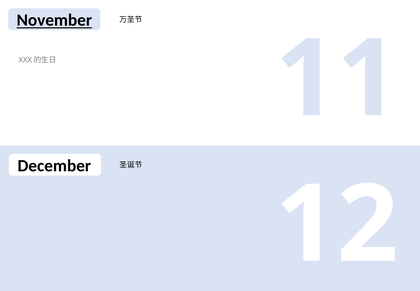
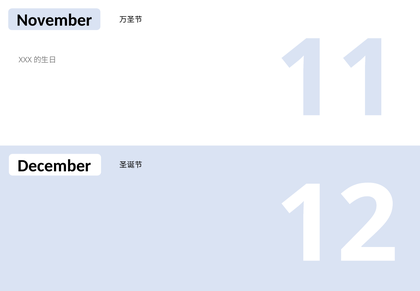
November underline: present -> none
